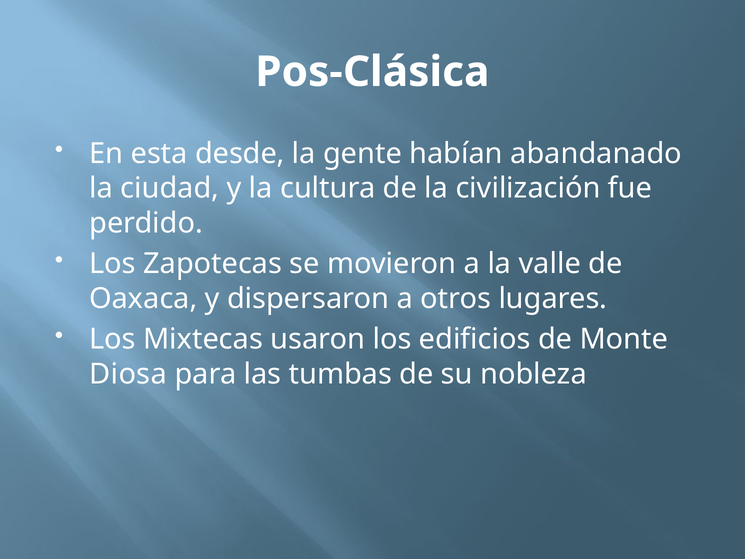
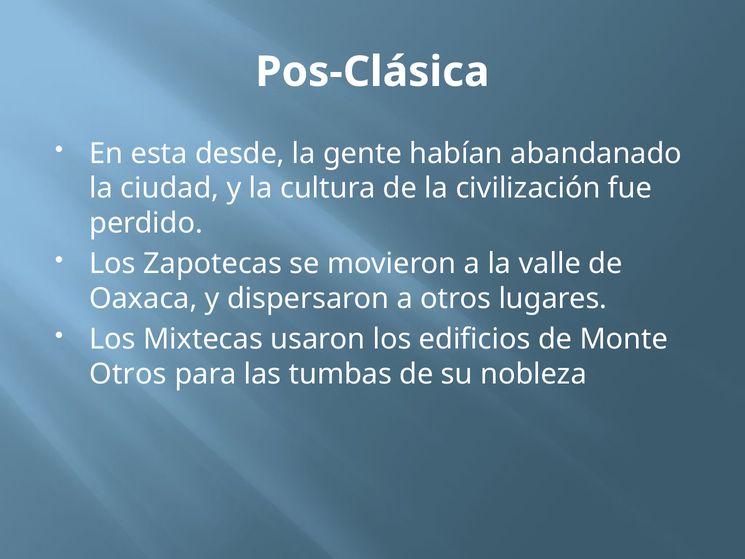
Diosa at (128, 374): Diosa -> Otros
